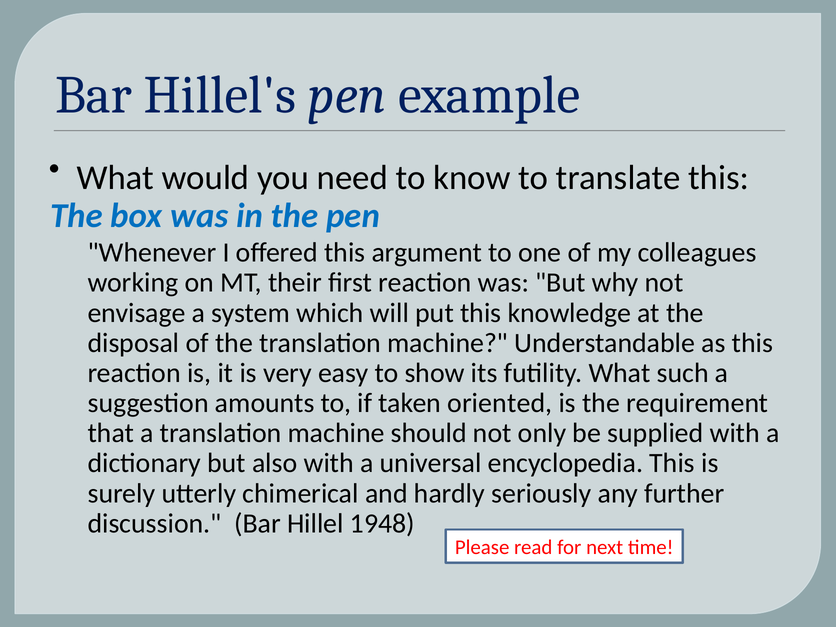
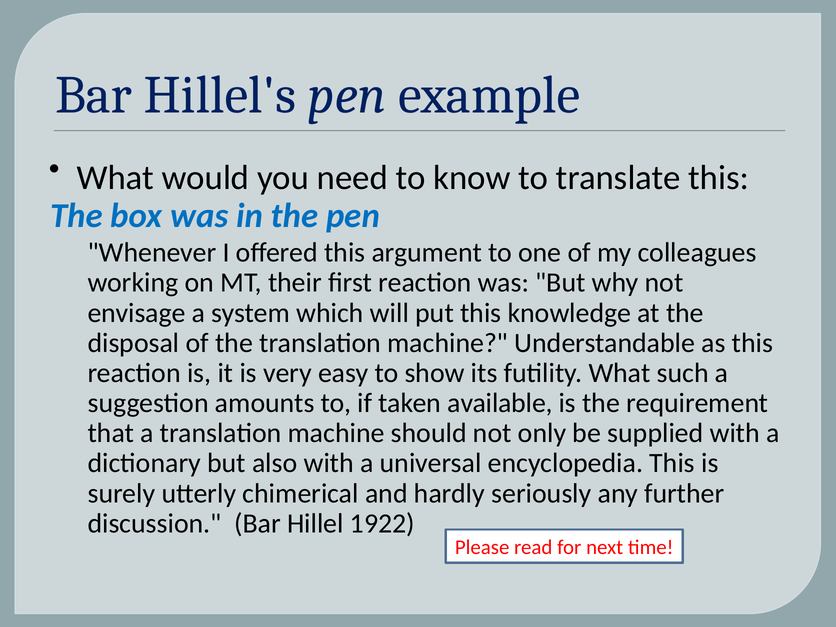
oriented: oriented -> available
1948: 1948 -> 1922
